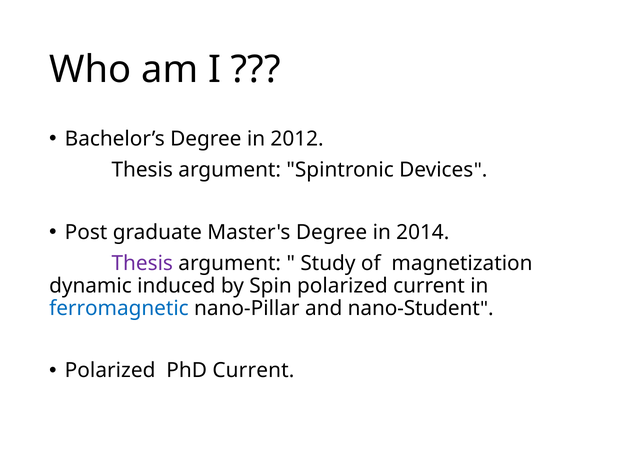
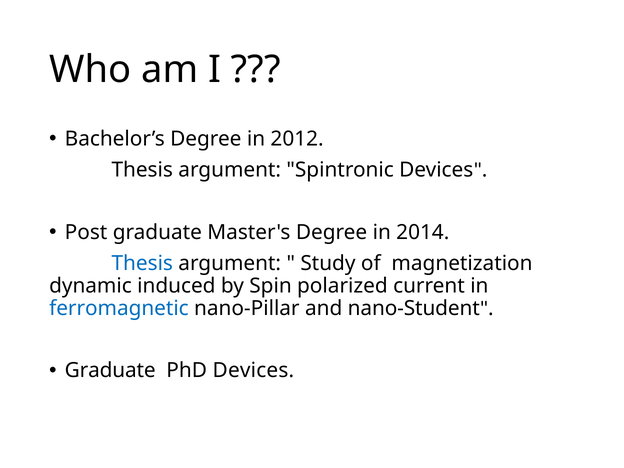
Thesis at (142, 263) colour: purple -> blue
Polarized at (110, 370): Polarized -> Graduate
PhD Current: Current -> Devices
